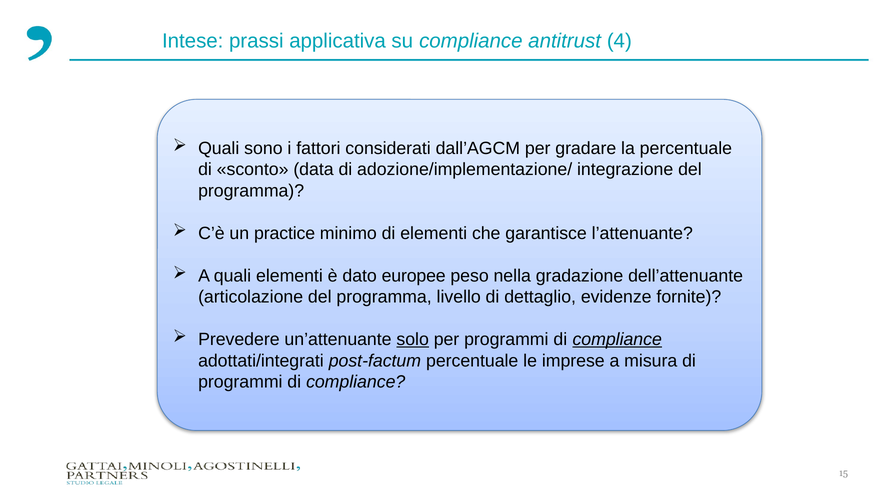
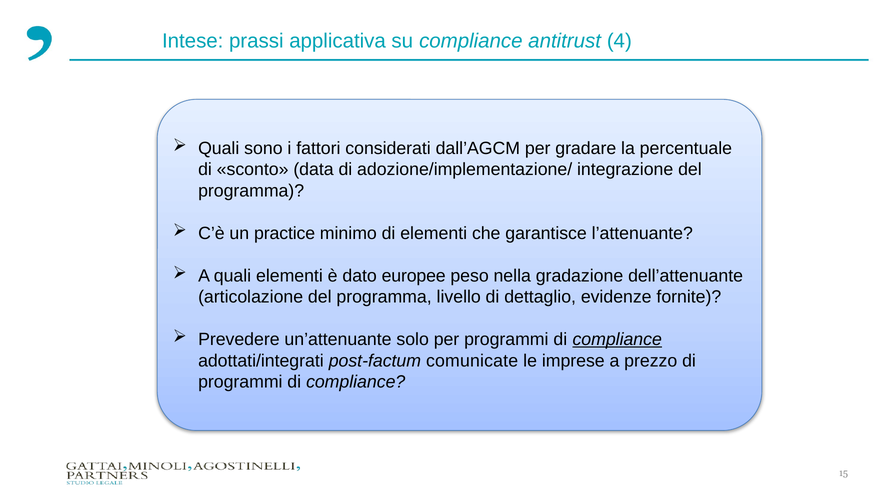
solo underline: present -> none
post-factum percentuale: percentuale -> comunicate
misura: misura -> prezzo
